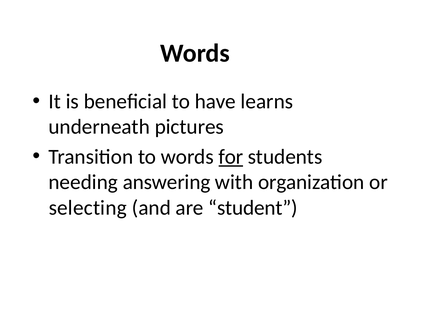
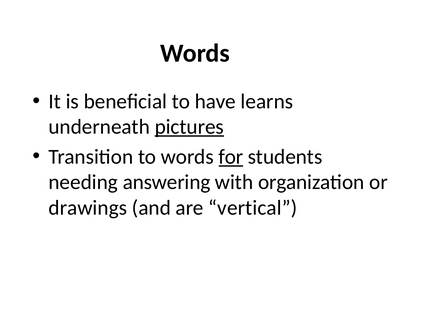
pictures underline: none -> present
selecting: selecting -> drawings
student: student -> vertical
